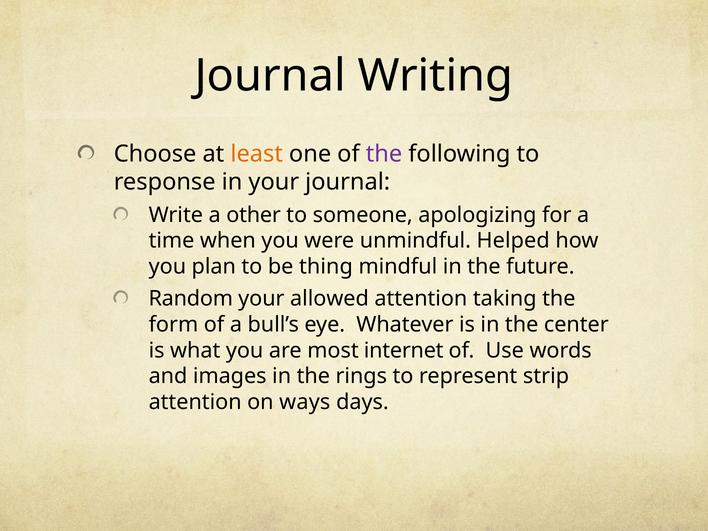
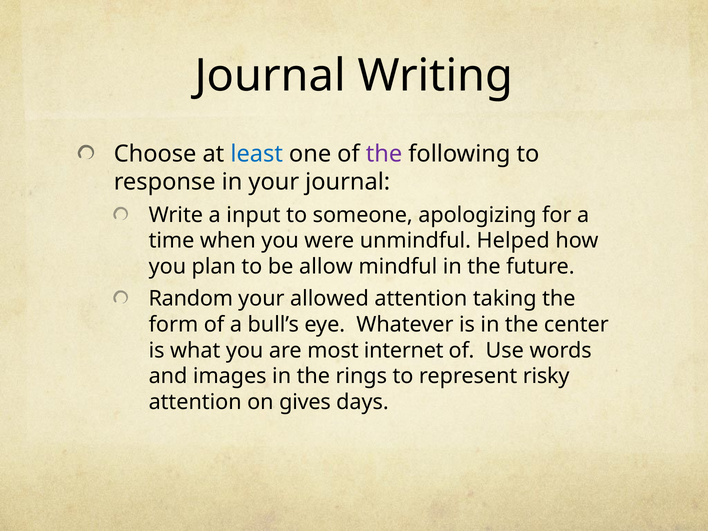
least colour: orange -> blue
other: other -> input
thing: thing -> allow
strip: strip -> risky
ways: ways -> gives
